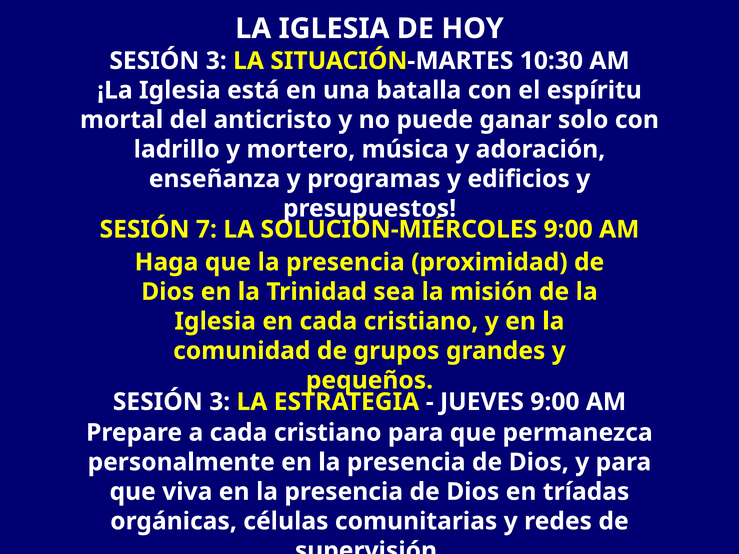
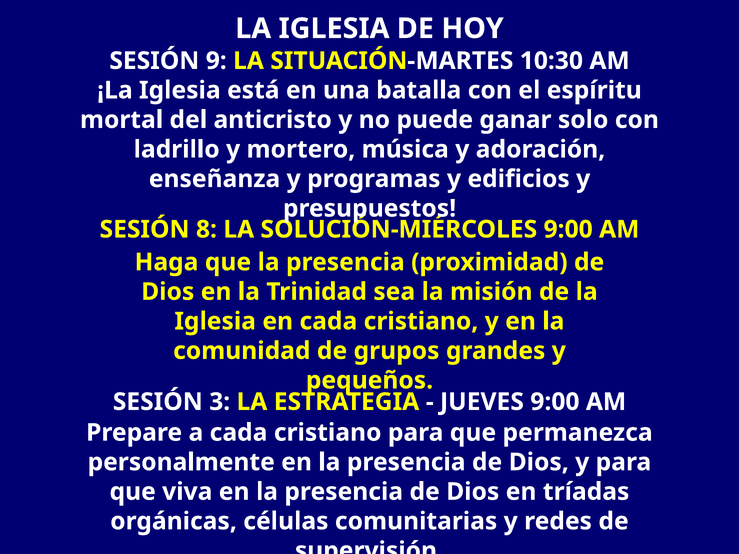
3 at (216, 61): 3 -> 9
7: 7 -> 8
